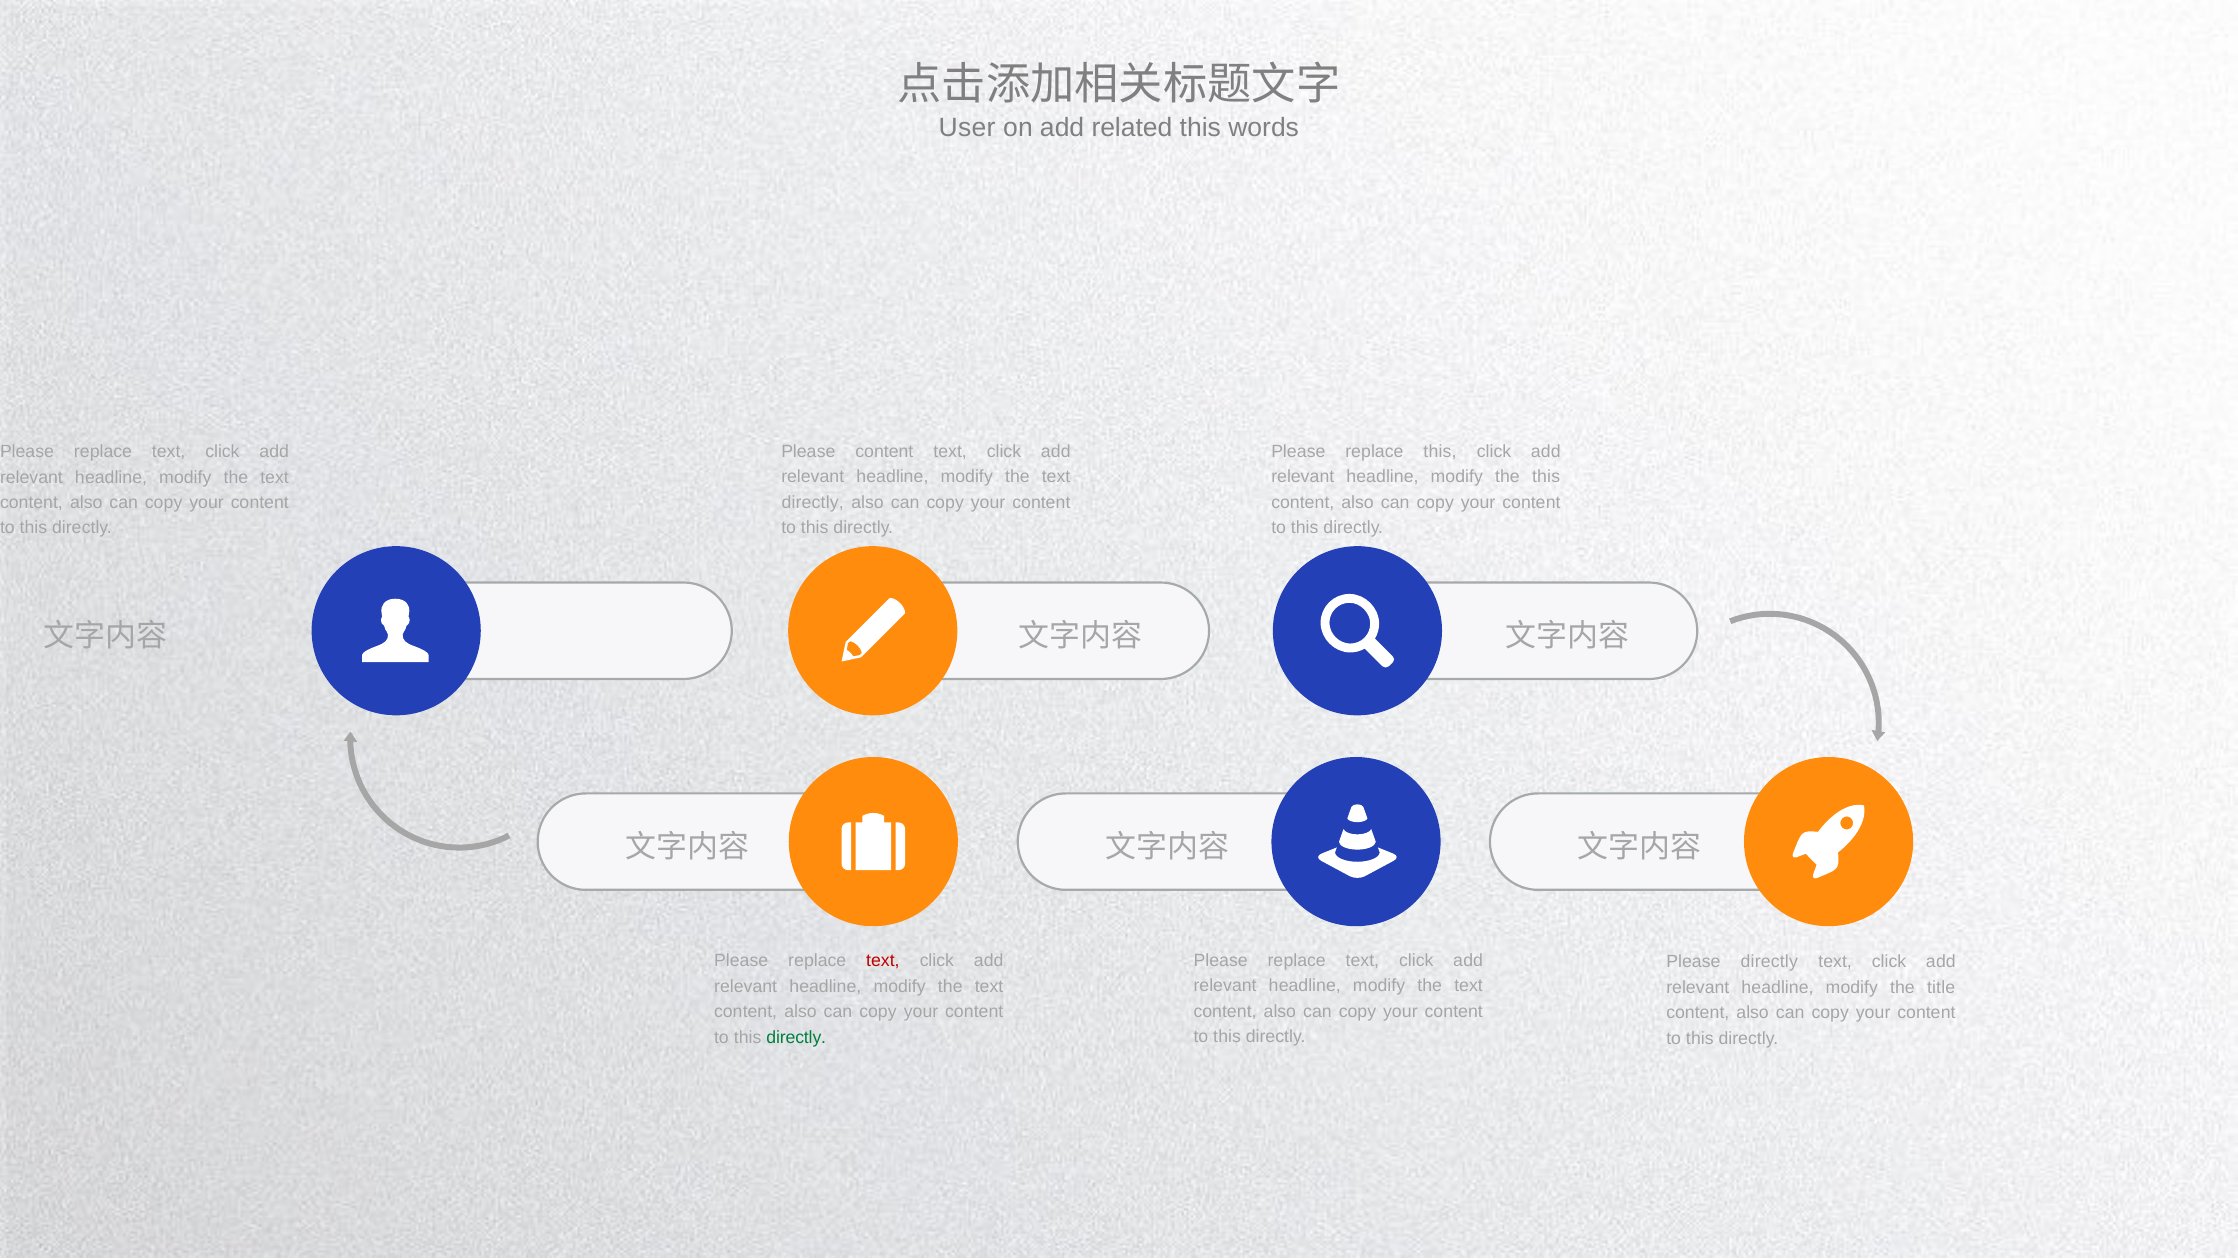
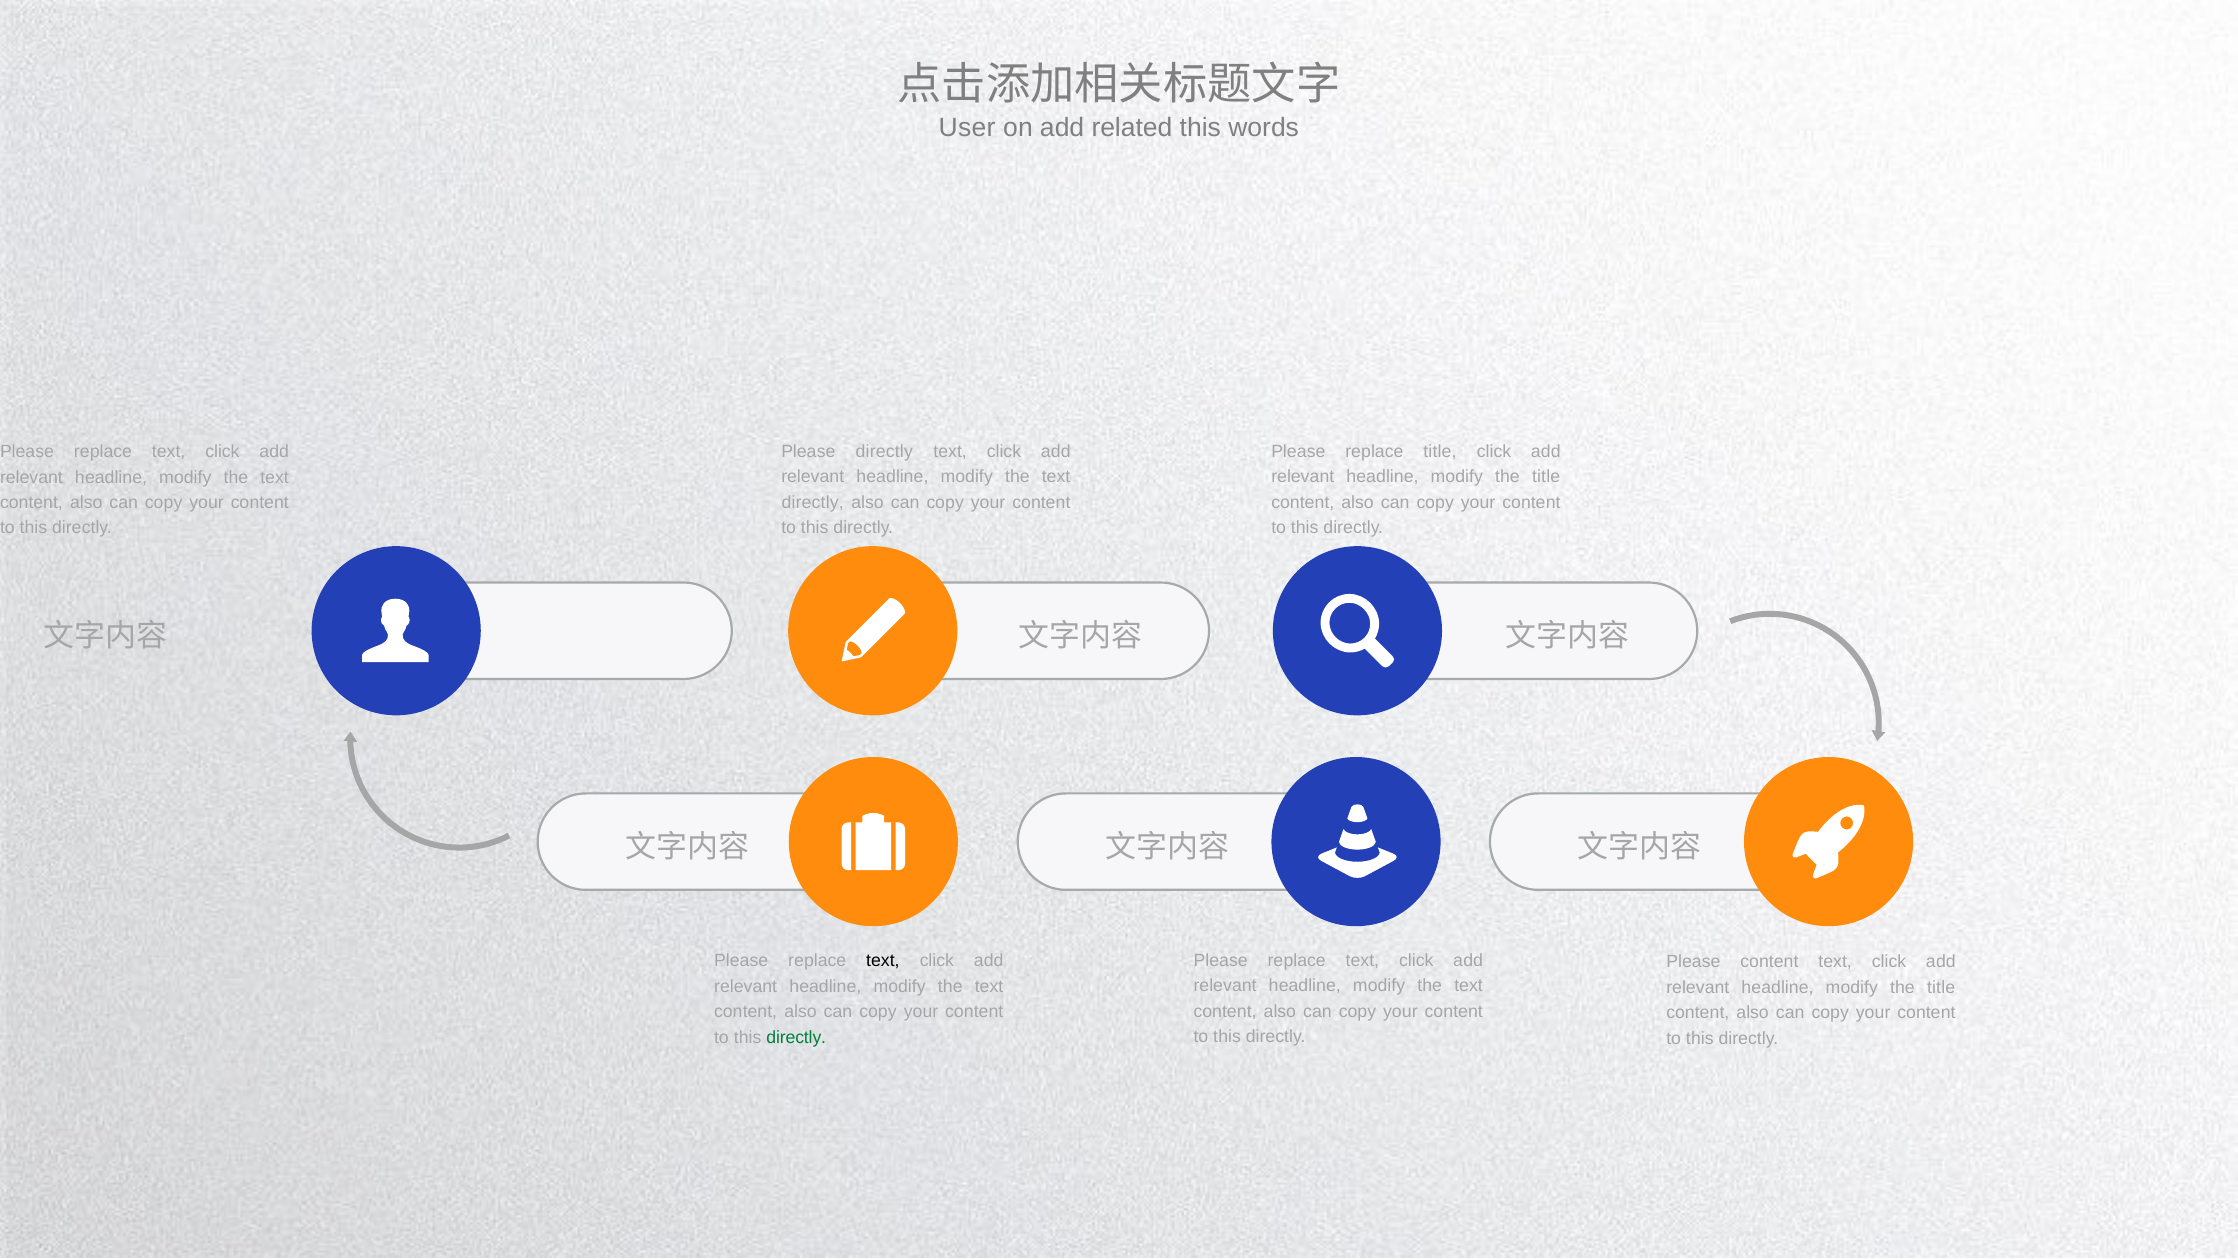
Please content: content -> directly
replace this: this -> title
this at (1546, 477): this -> title
text at (883, 961) colour: red -> black
Please directly: directly -> content
